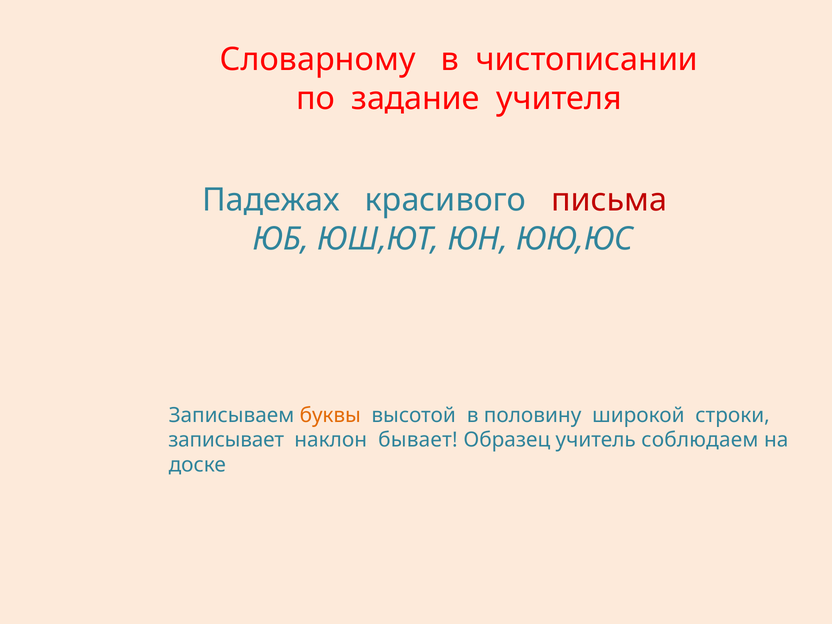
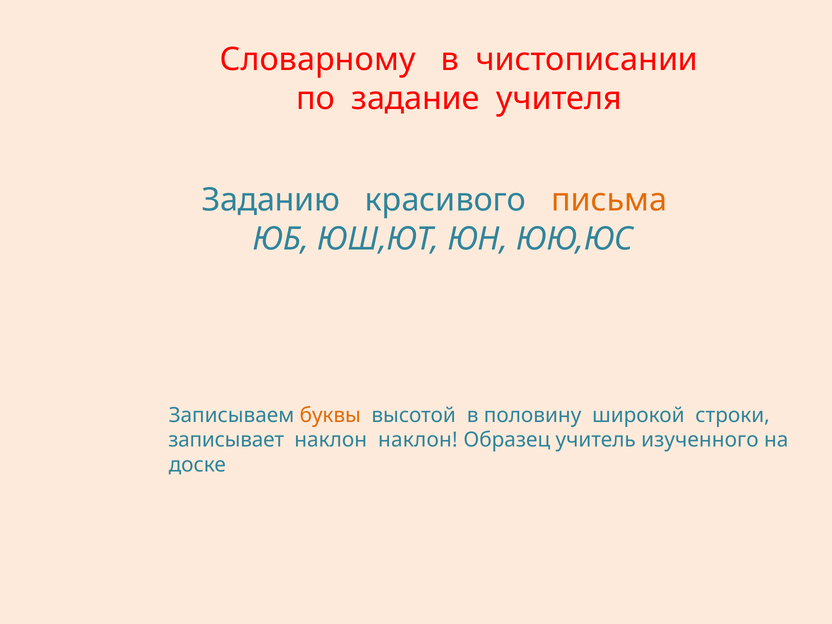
Падежах: Падежах -> Заданию
письма colour: red -> orange
наклон бывает: бывает -> наклон
соблюдаем: соблюдаем -> изученного
